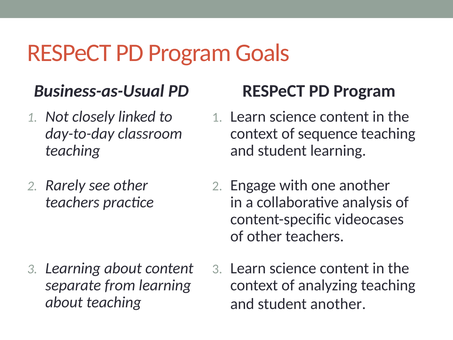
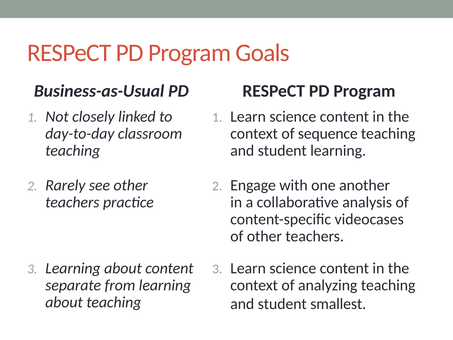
student another: another -> smallest
